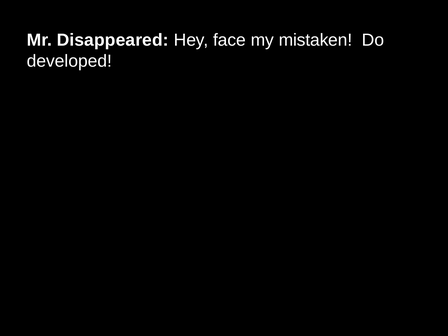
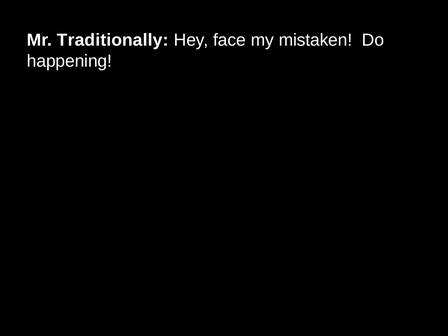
Disappeared: Disappeared -> Traditionally
developed: developed -> happening
